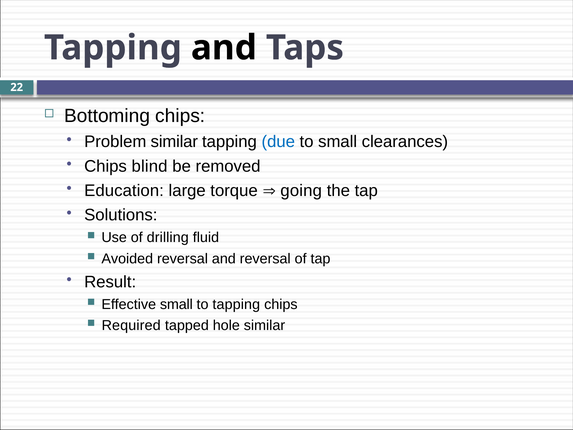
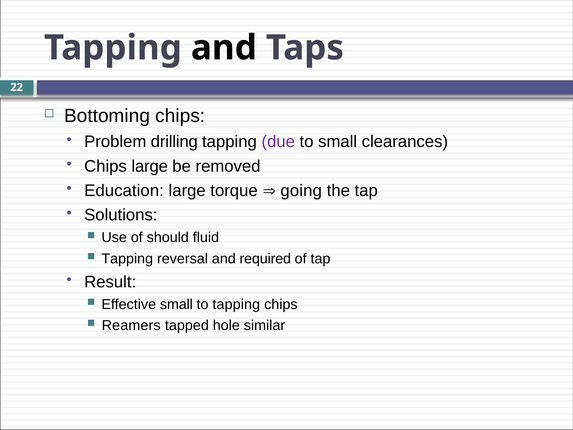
Problem similar: similar -> drilling
due colour: blue -> purple
Chips blind: blind -> large
drilling: drilling -> should
Avoided at (127, 259): Avoided -> Tapping
and reversal: reversal -> required
Required: Required -> Reamers
